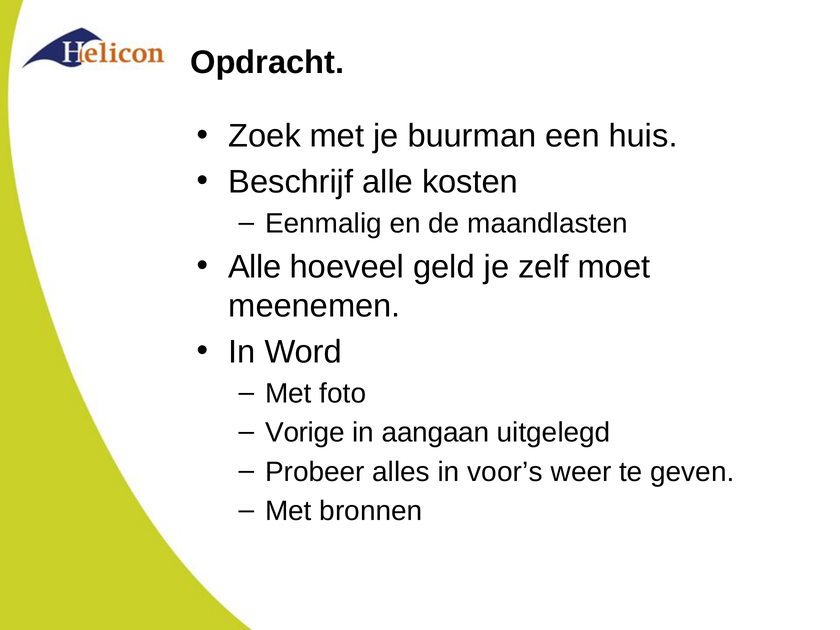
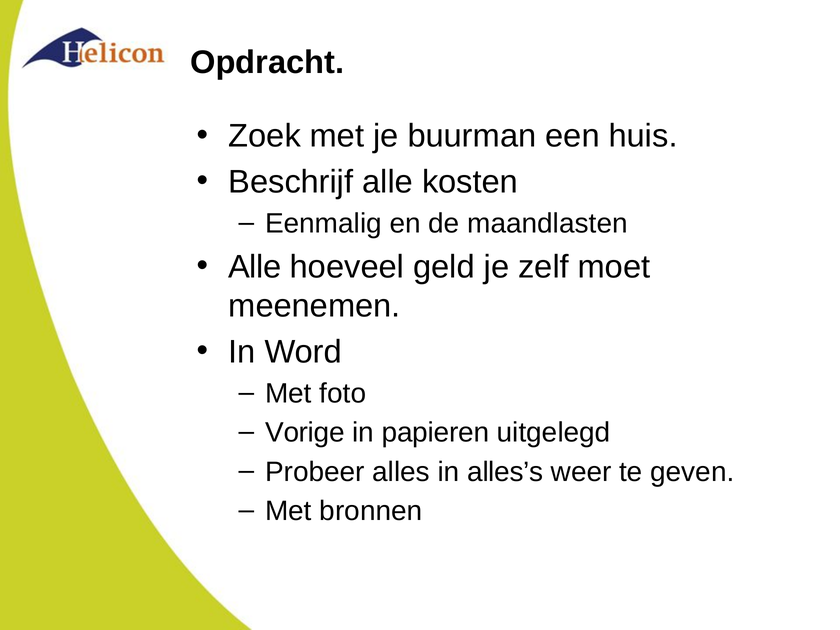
aangaan: aangaan -> papieren
voor’s: voor’s -> alles’s
